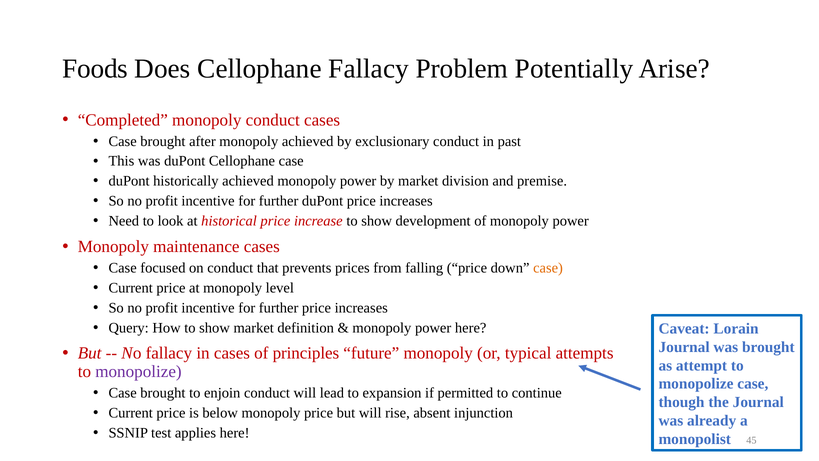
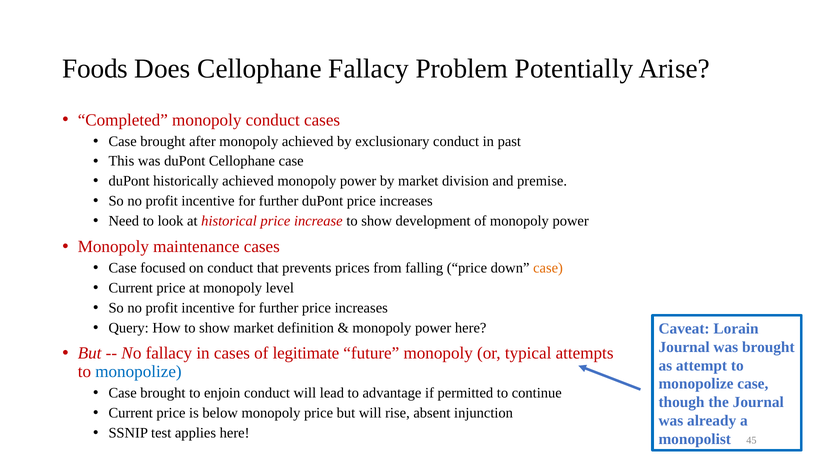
principles: principles -> legitimate
monopolize at (138, 372) colour: purple -> blue
expansion: expansion -> advantage
